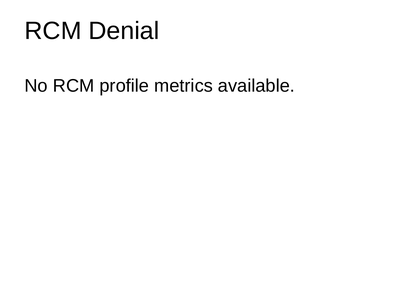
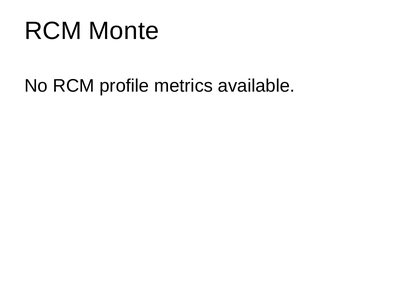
Denial: Denial -> Monte
